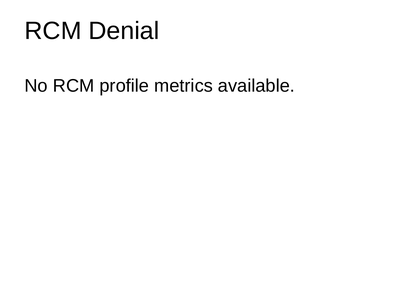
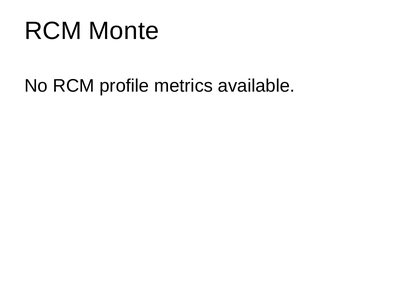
Denial: Denial -> Monte
